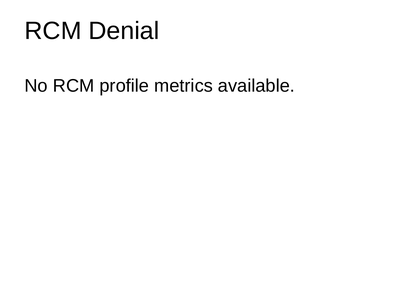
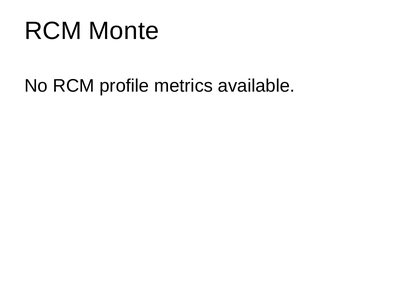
Denial: Denial -> Monte
